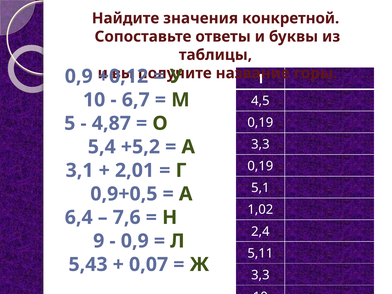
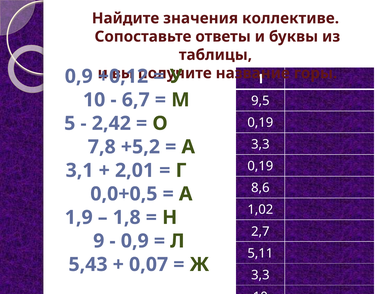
конкретной: конкретной -> коллективе
4,5: 4,5 -> 9,5
4,87: 4,87 -> 2,42
5,4: 5,4 -> 7,8
5,1: 5,1 -> 8,6
0,9+0,5: 0,9+0,5 -> 0,0+0,5
6,4: 6,4 -> 1,9
7,6: 7,6 -> 1,8
2,4: 2,4 -> 2,7
